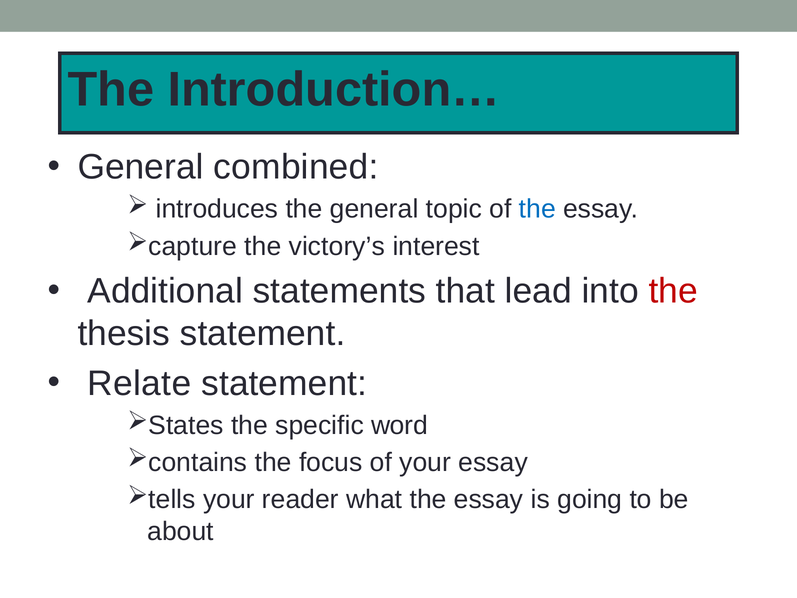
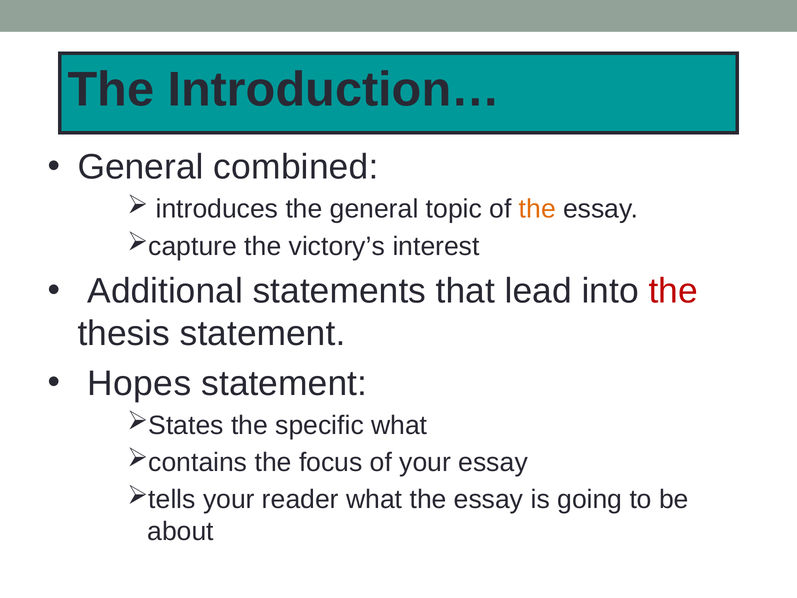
the at (537, 209) colour: blue -> orange
Relate: Relate -> Hopes
specific word: word -> what
